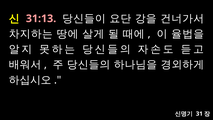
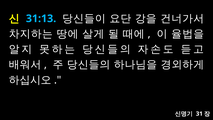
31:13 colour: pink -> light blue
